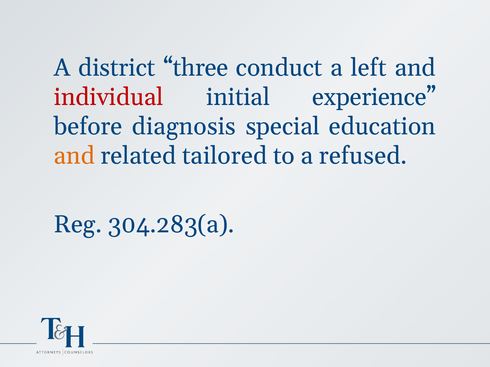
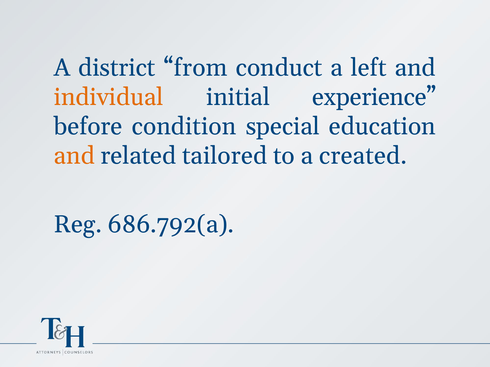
three: three -> from
individual colour: red -> orange
diagnosis: diagnosis -> condition
refused: refused -> created
304.283(a: 304.283(a -> 686.792(a
